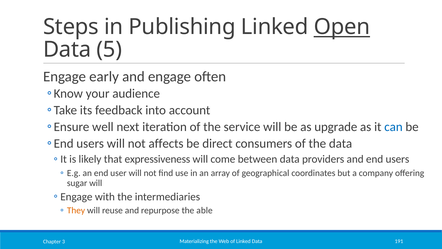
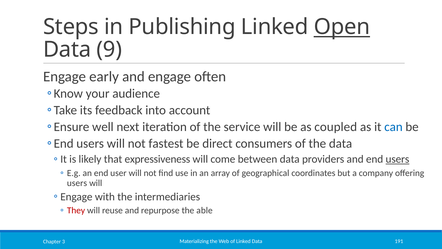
5: 5 -> 9
upgrade: upgrade -> coupled
affects: affects -> fastest
users at (397, 159) underline: none -> present
sugar at (77, 183): sugar -> users
They colour: orange -> red
